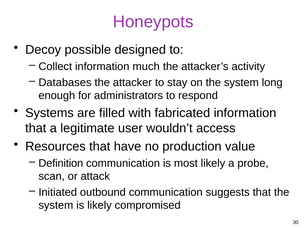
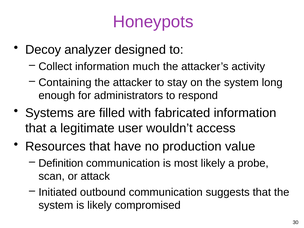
possible: possible -> analyzer
Databases: Databases -> Containing
